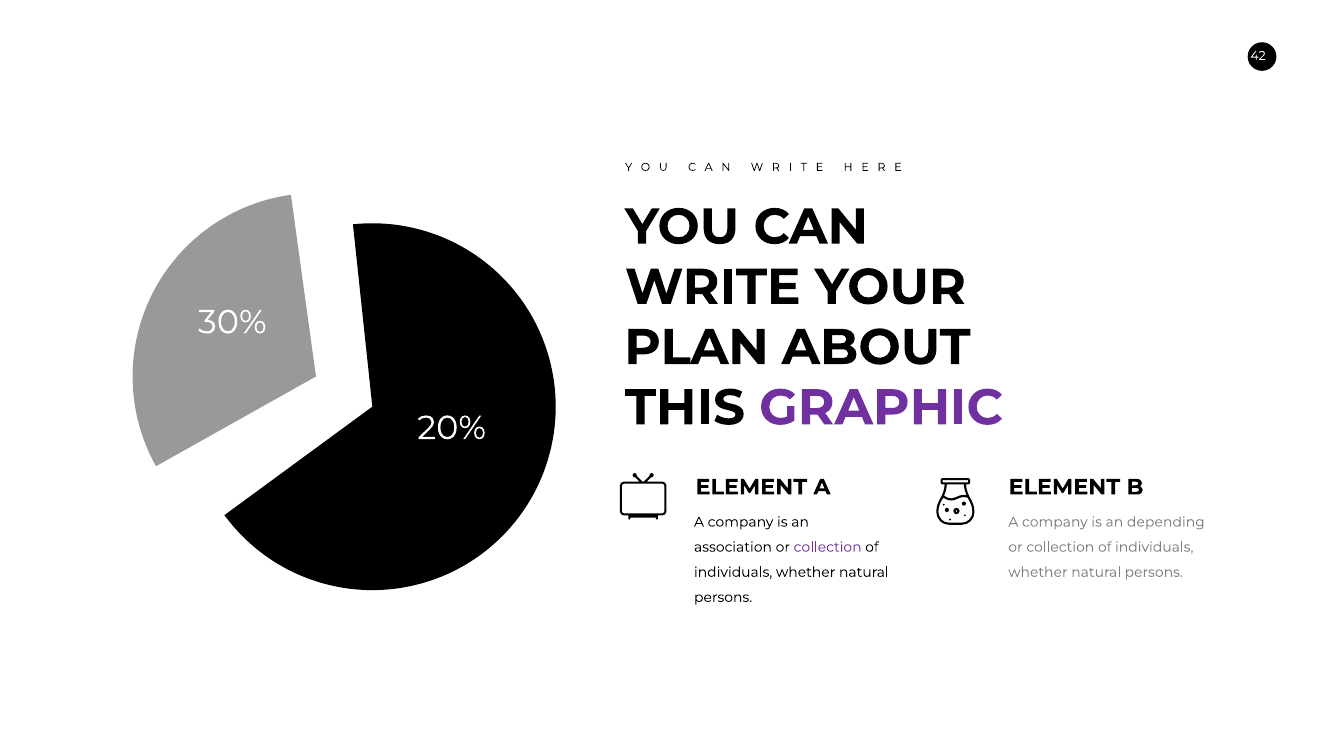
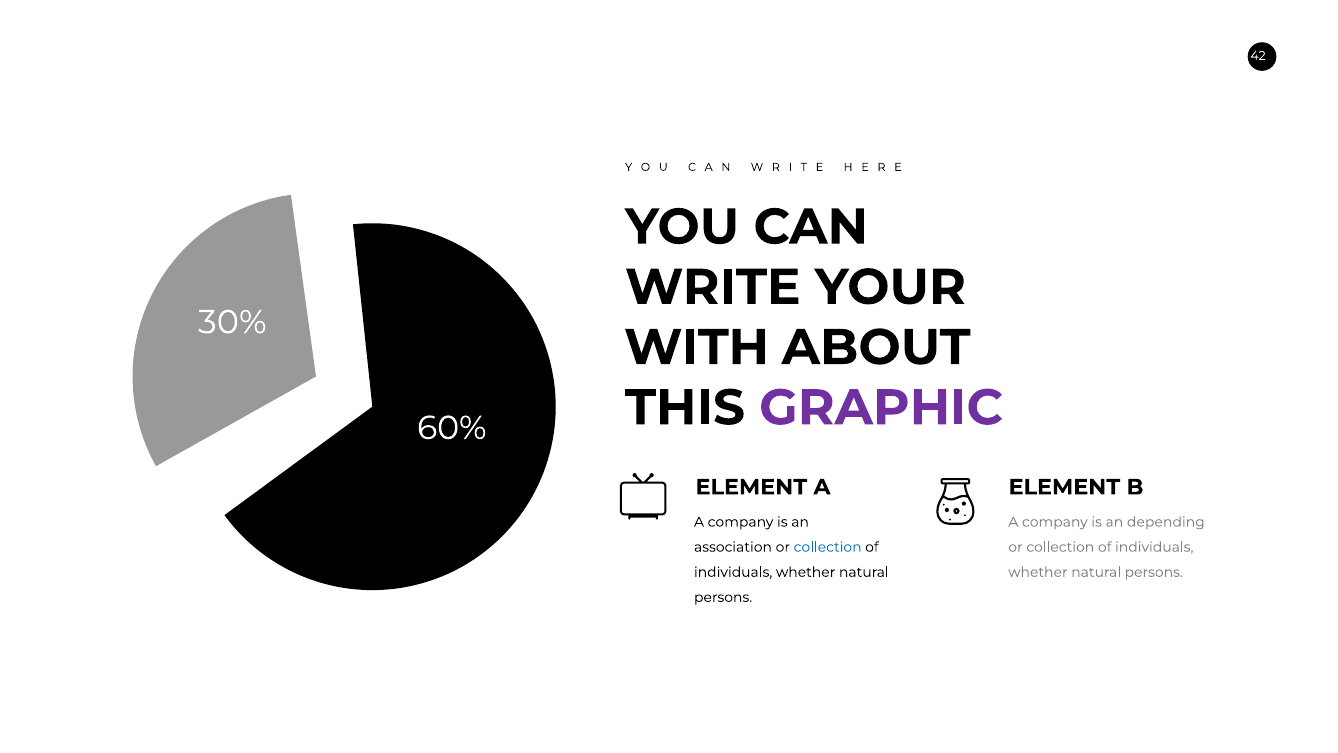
PLAN: PLAN -> WITH
20%: 20% -> 60%
collection at (828, 547) colour: purple -> blue
